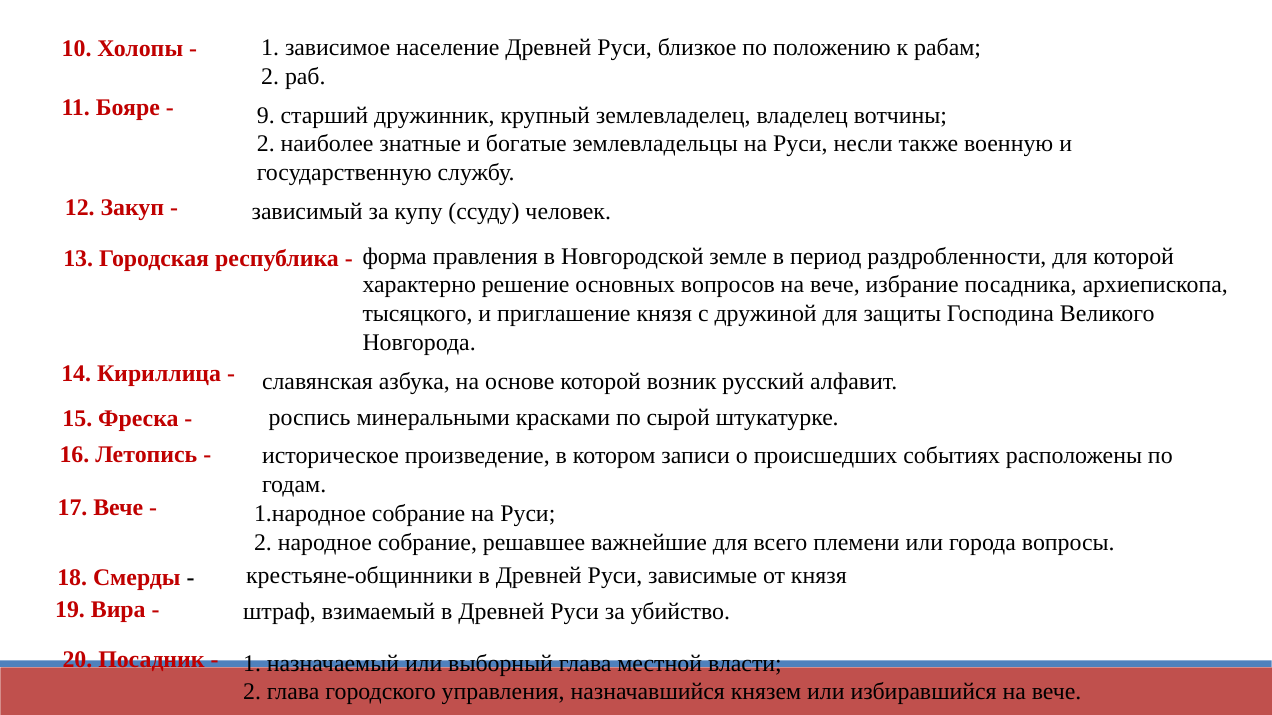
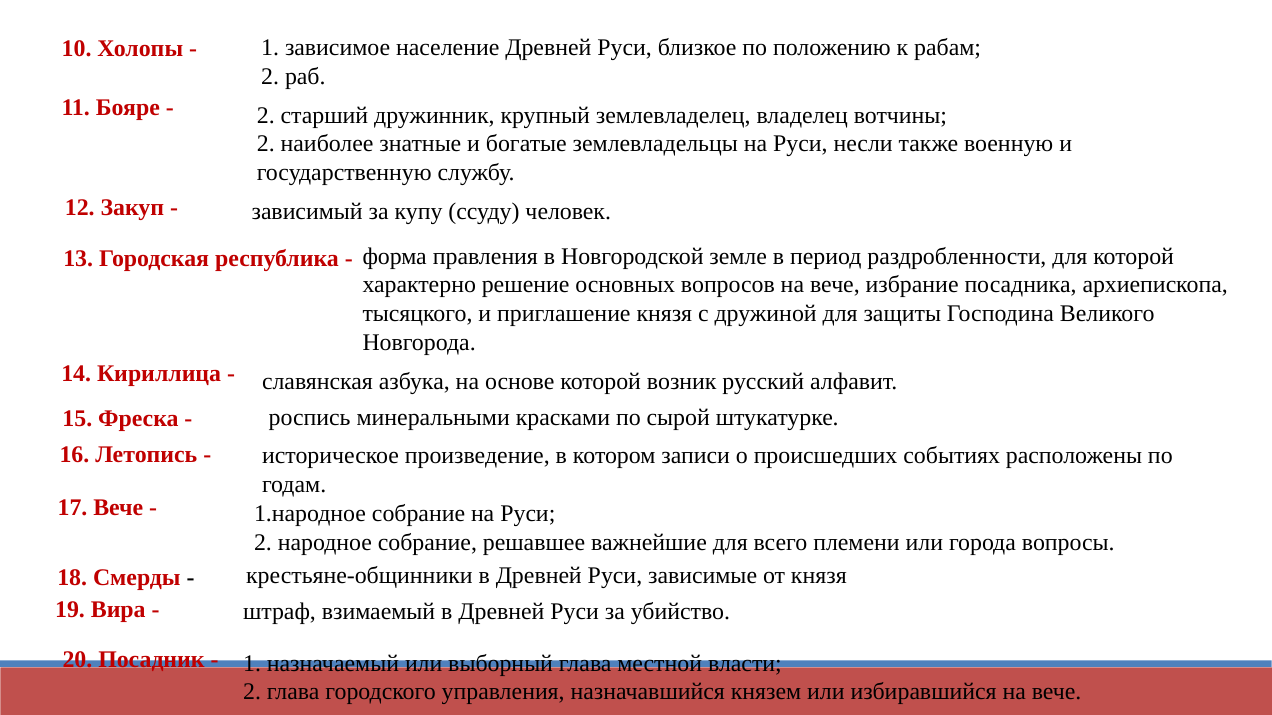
9 at (266, 115): 9 -> 2
